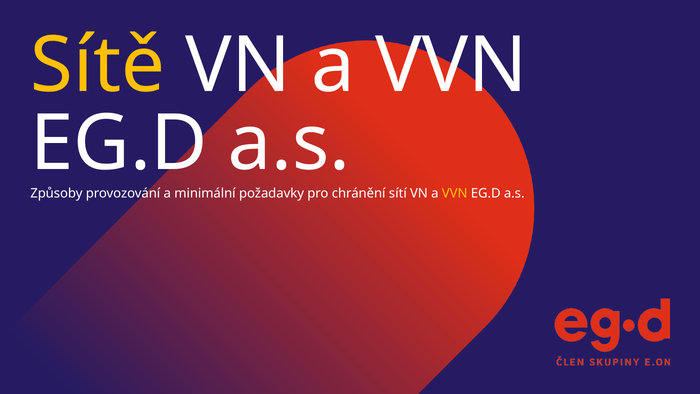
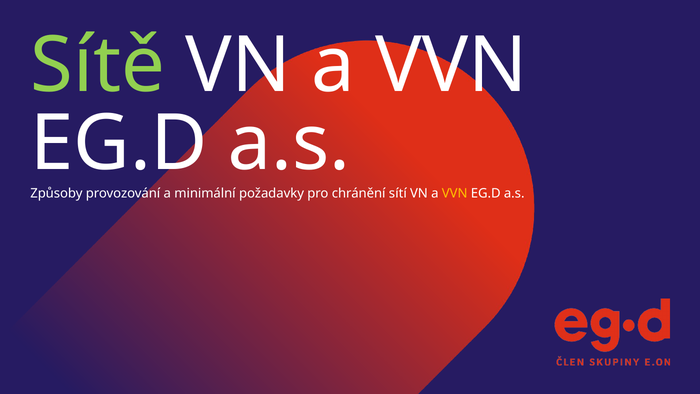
Sítě colour: yellow -> light green
